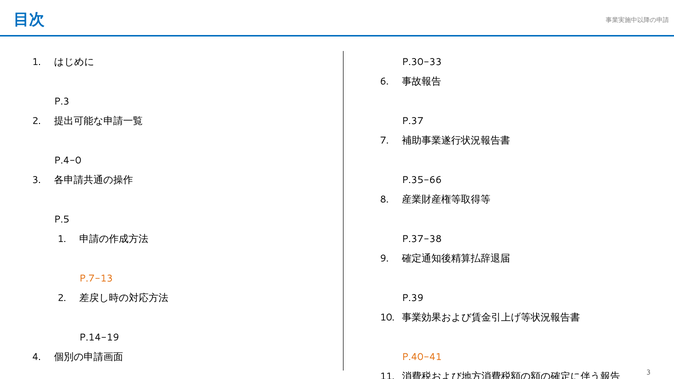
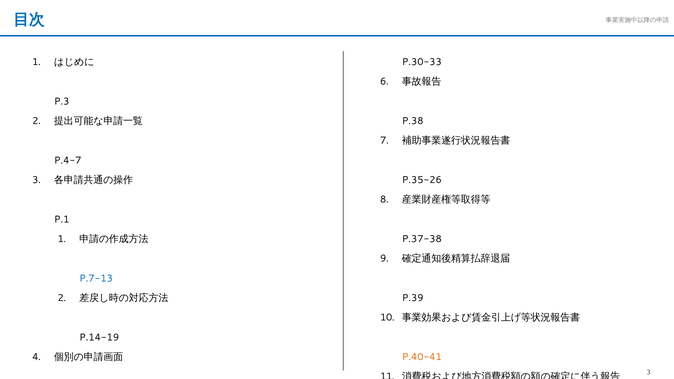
P.37: P.37 -> P.38
P.4-0: P.4-0 -> P.4-7
P.35-66: P.35-66 -> P.35-26
P.5: P.5 -> P.1
P.7-13 colour: orange -> blue
